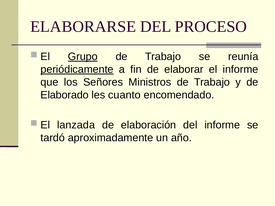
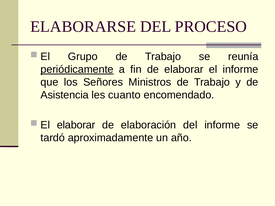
Grupo underline: present -> none
Elaborado: Elaborado -> Asistencia
El lanzada: lanzada -> elaborar
